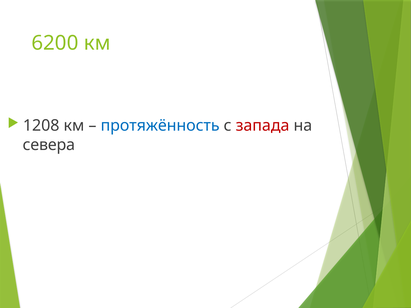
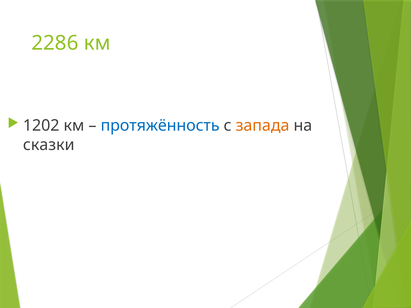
6200: 6200 -> 2286
1208: 1208 -> 1202
запада colour: red -> orange
севера: севера -> сказки
